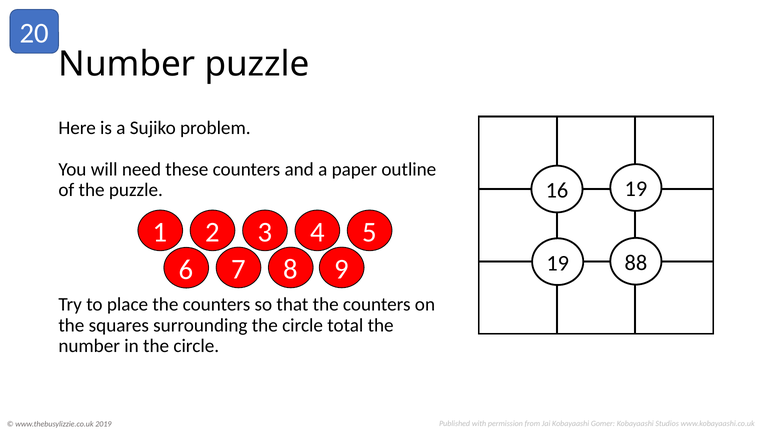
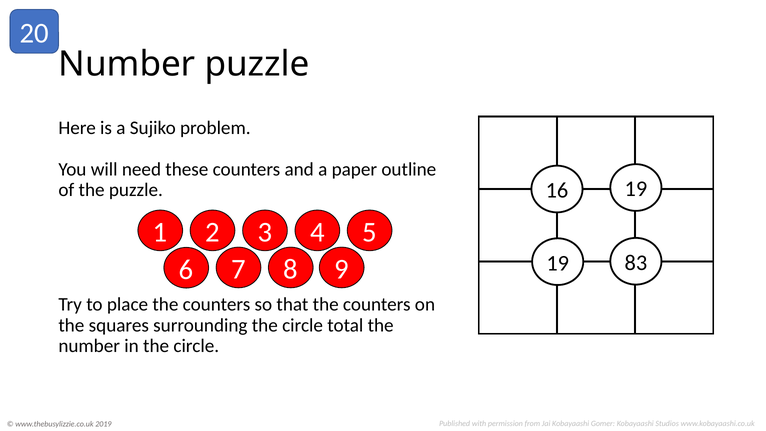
88: 88 -> 83
